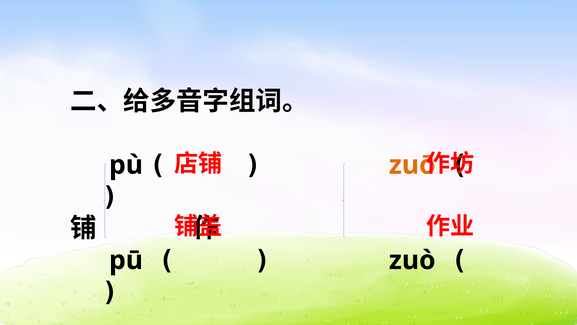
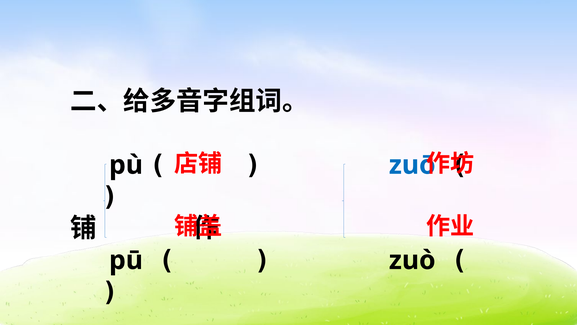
zuō colour: orange -> blue
